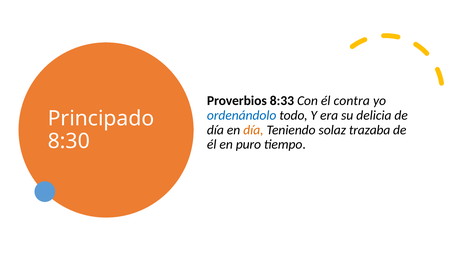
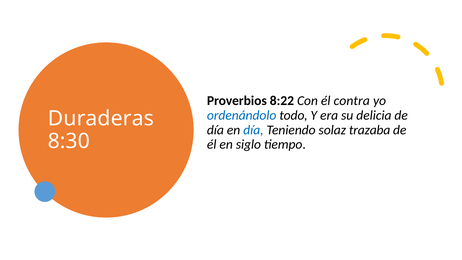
8:33: 8:33 -> 8:22
Principado: Principado -> Duraderas
día at (253, 130) colour: orange -> blue
puro: puro -> siglo
